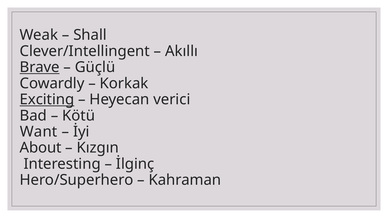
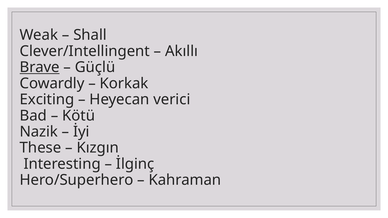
Exciting underline: present -> none
Want: Want -> Nazik
About: About -> These
